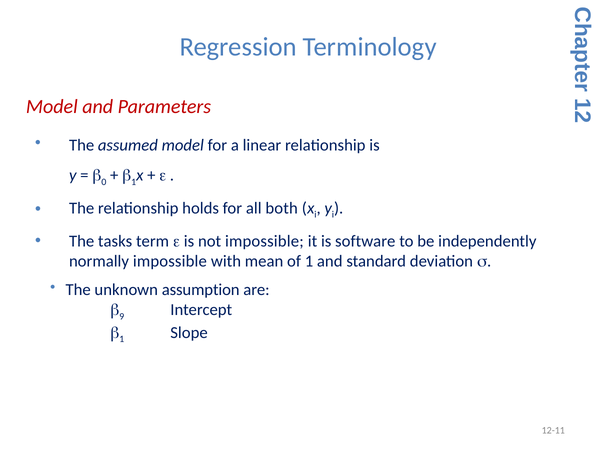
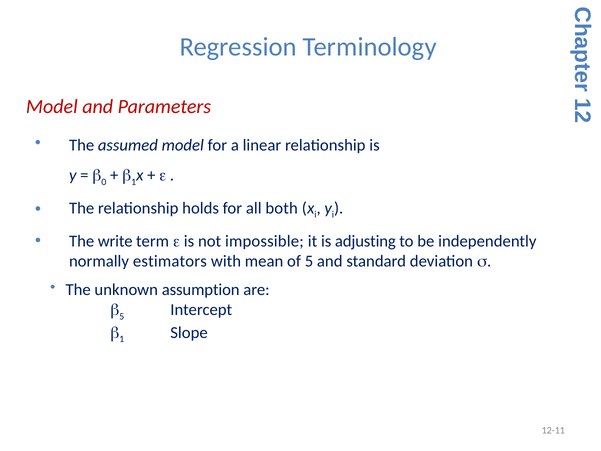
tasks: tasks -> write
software: software -> adjusting
normally impossible: impossible -> estimators
of 1: 1 -> 5
9 at (122, 316): 9 -> 5
